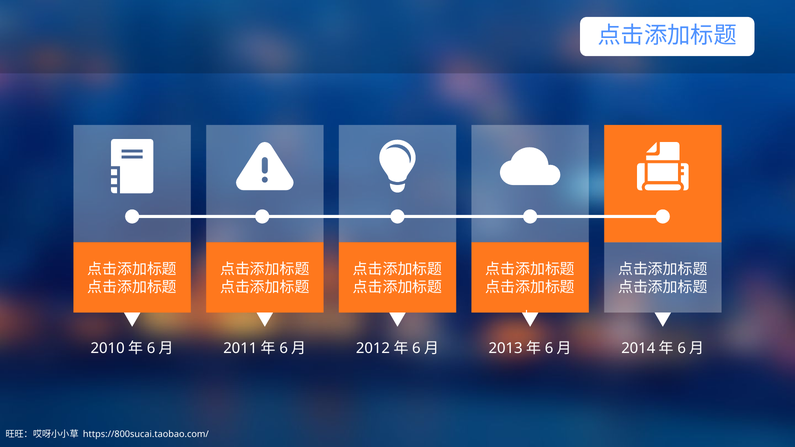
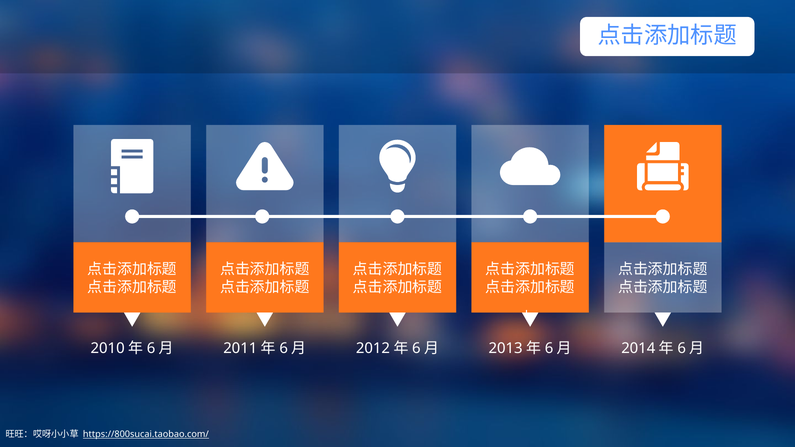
https://800sucai.taobao.com/ underline: none -> present
